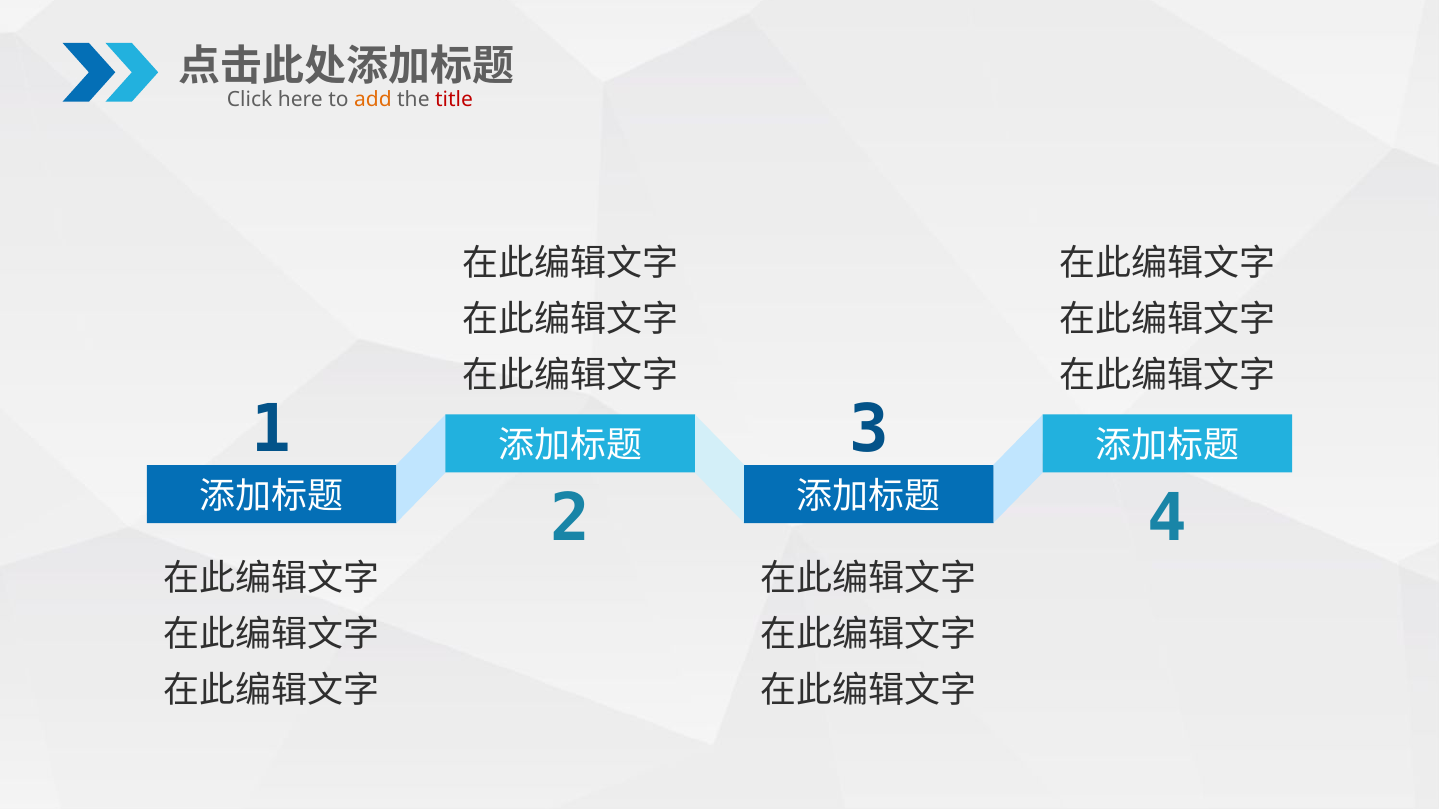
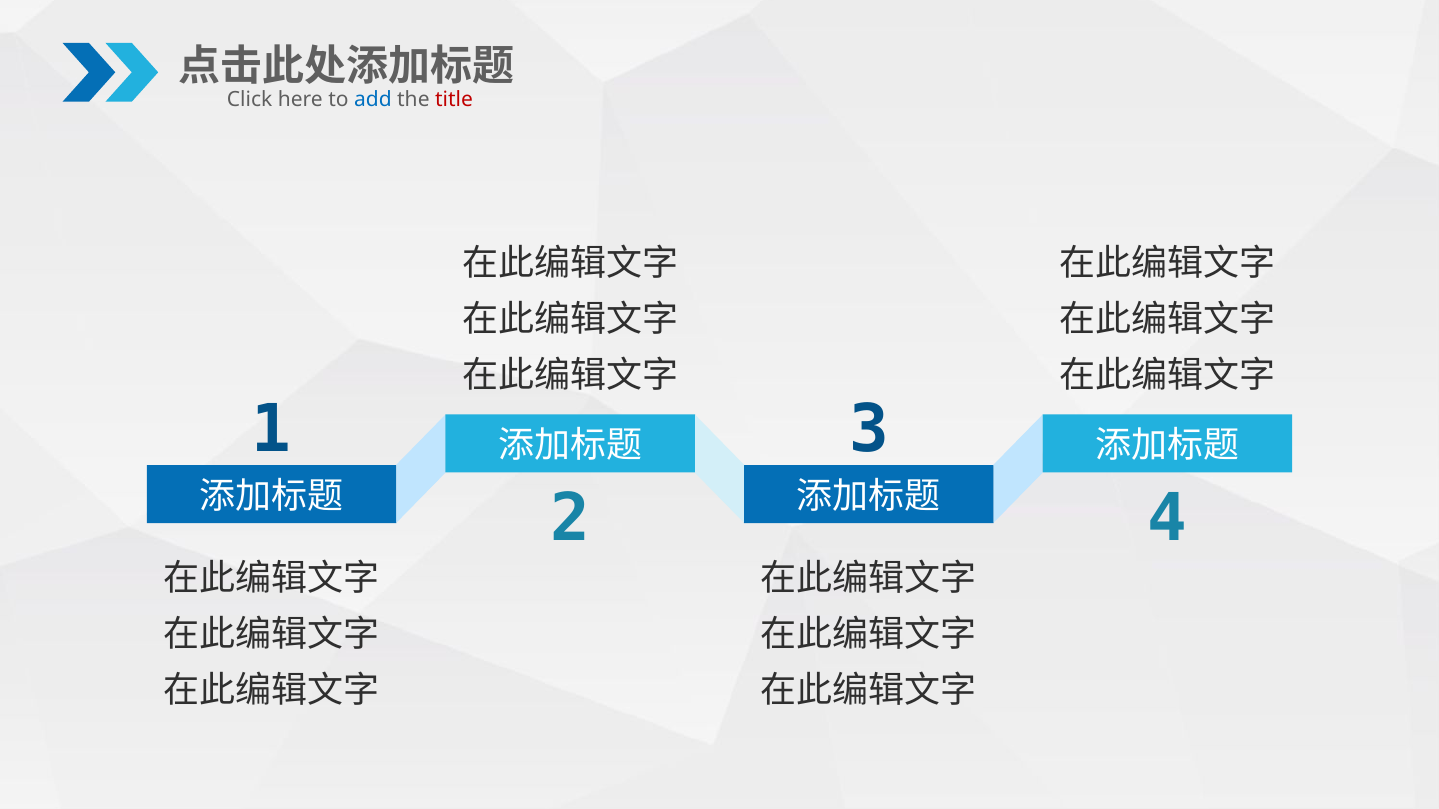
add colour: orange -> blue
